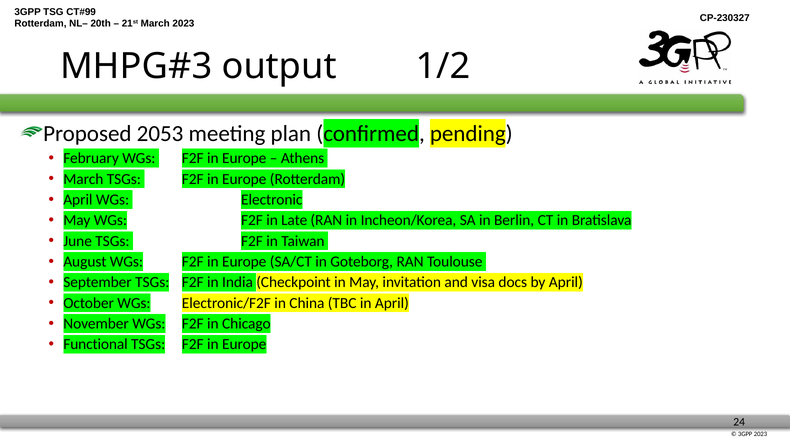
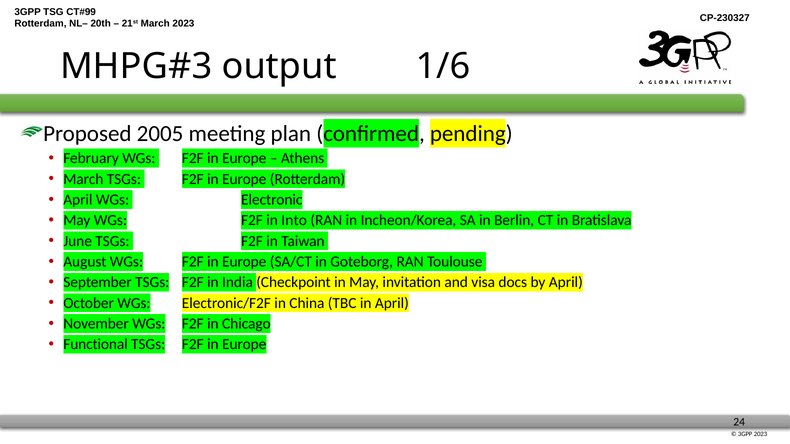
1/2: 1/2 -> 1/6
2053: 2053 -> 2005
Late: Late -> Into
